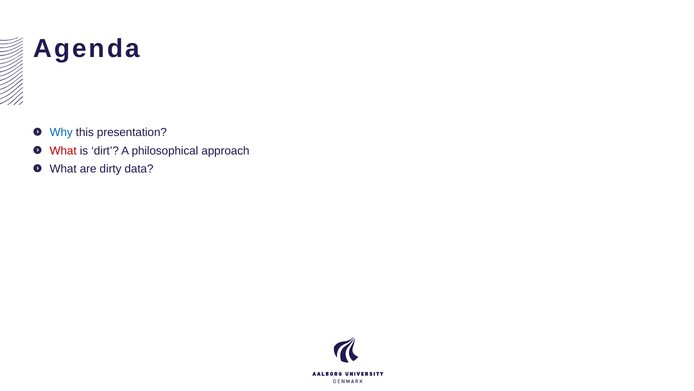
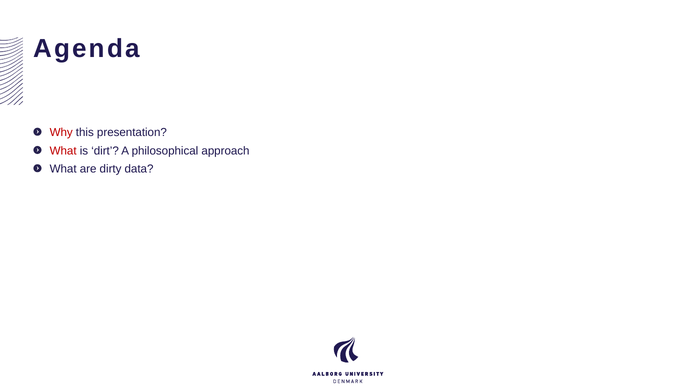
Why colour: blue -> red
